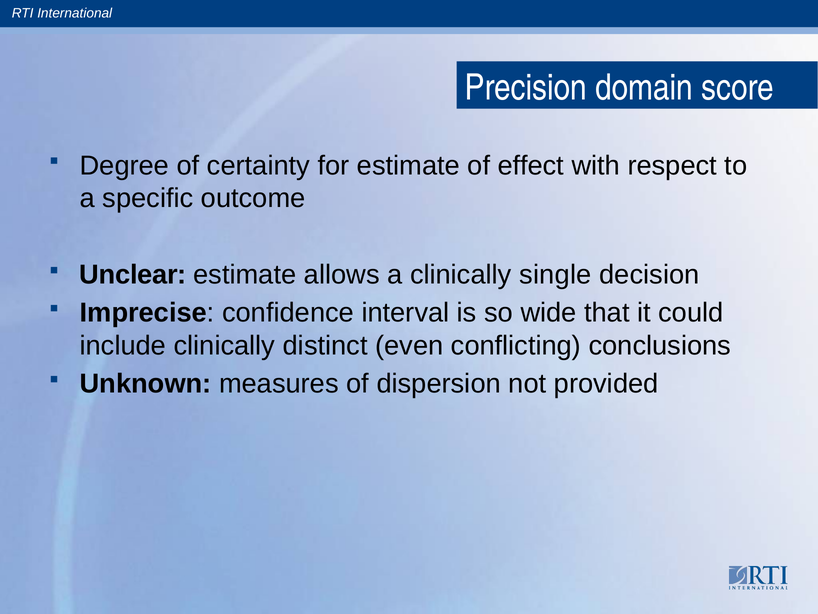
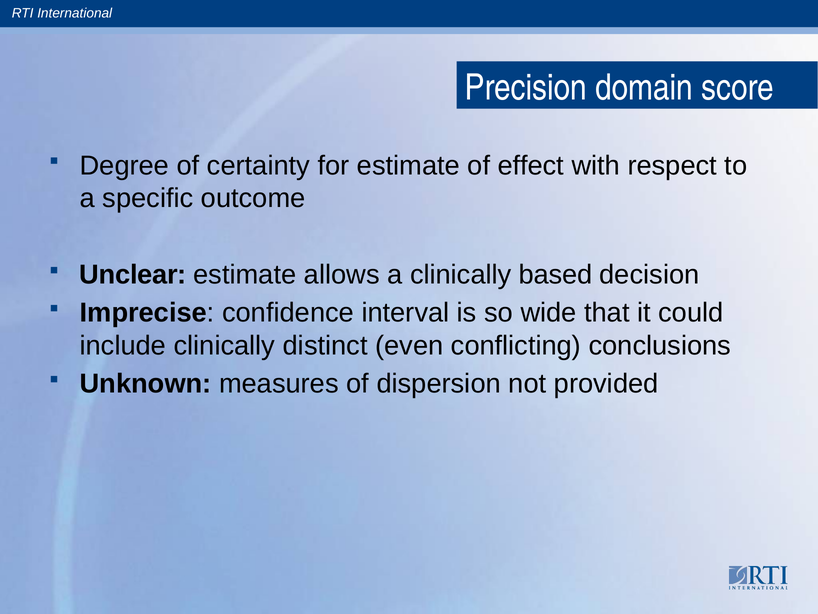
single: single -> based
